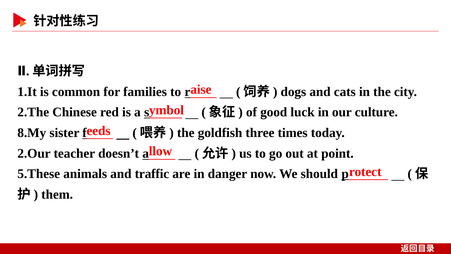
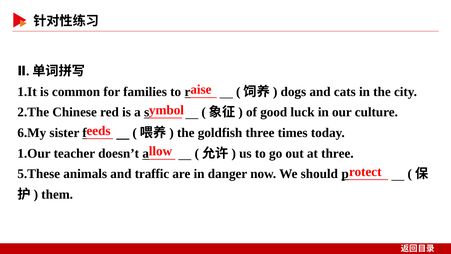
8.My: 8.My -> 6.My
2.Our: 2.Our -> 1.Our
at point: point -> three
